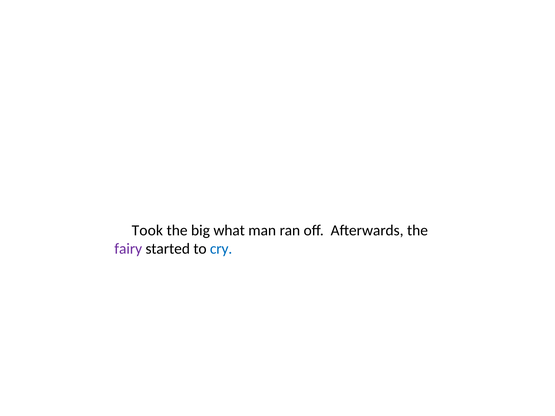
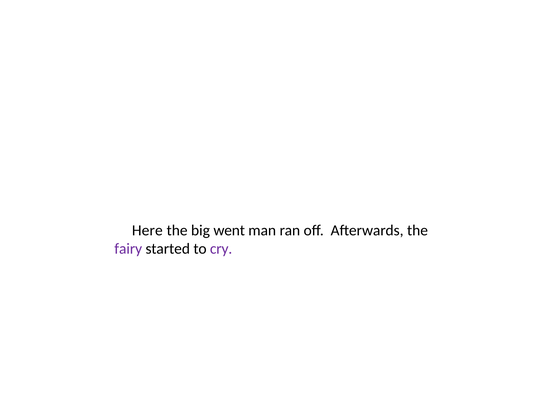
Took: Took -> Here
what: what -> went
cry colour: blue -> purple
